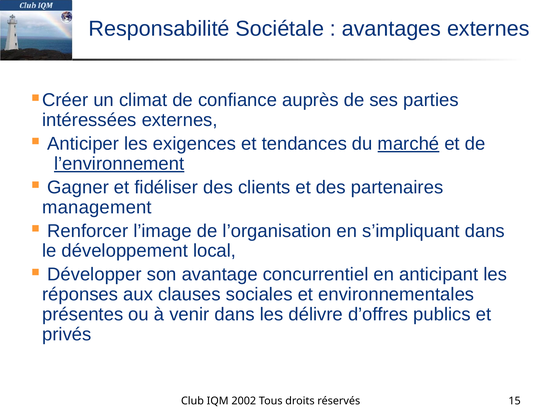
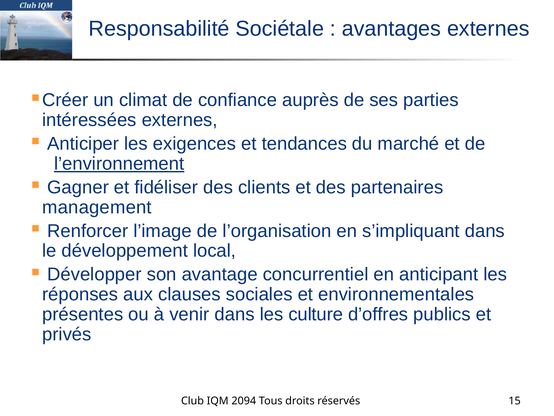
marché underline: present -> none
délivre: délivre -> culture
2002: 2002 -> 2094
